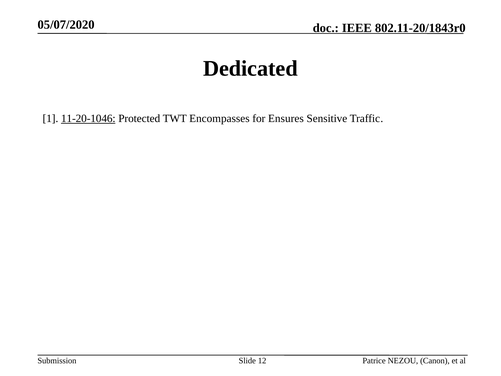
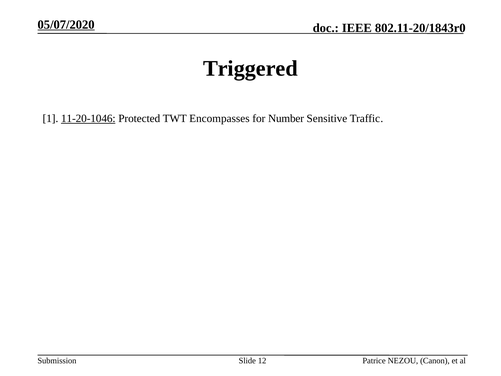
05/07/2020 underline: none -> present
Dedicated: Dedicated -> Triggered
Ensures: Ensures -> Number
